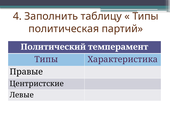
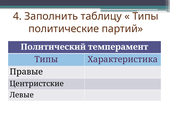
политическая: политическая -> политические
